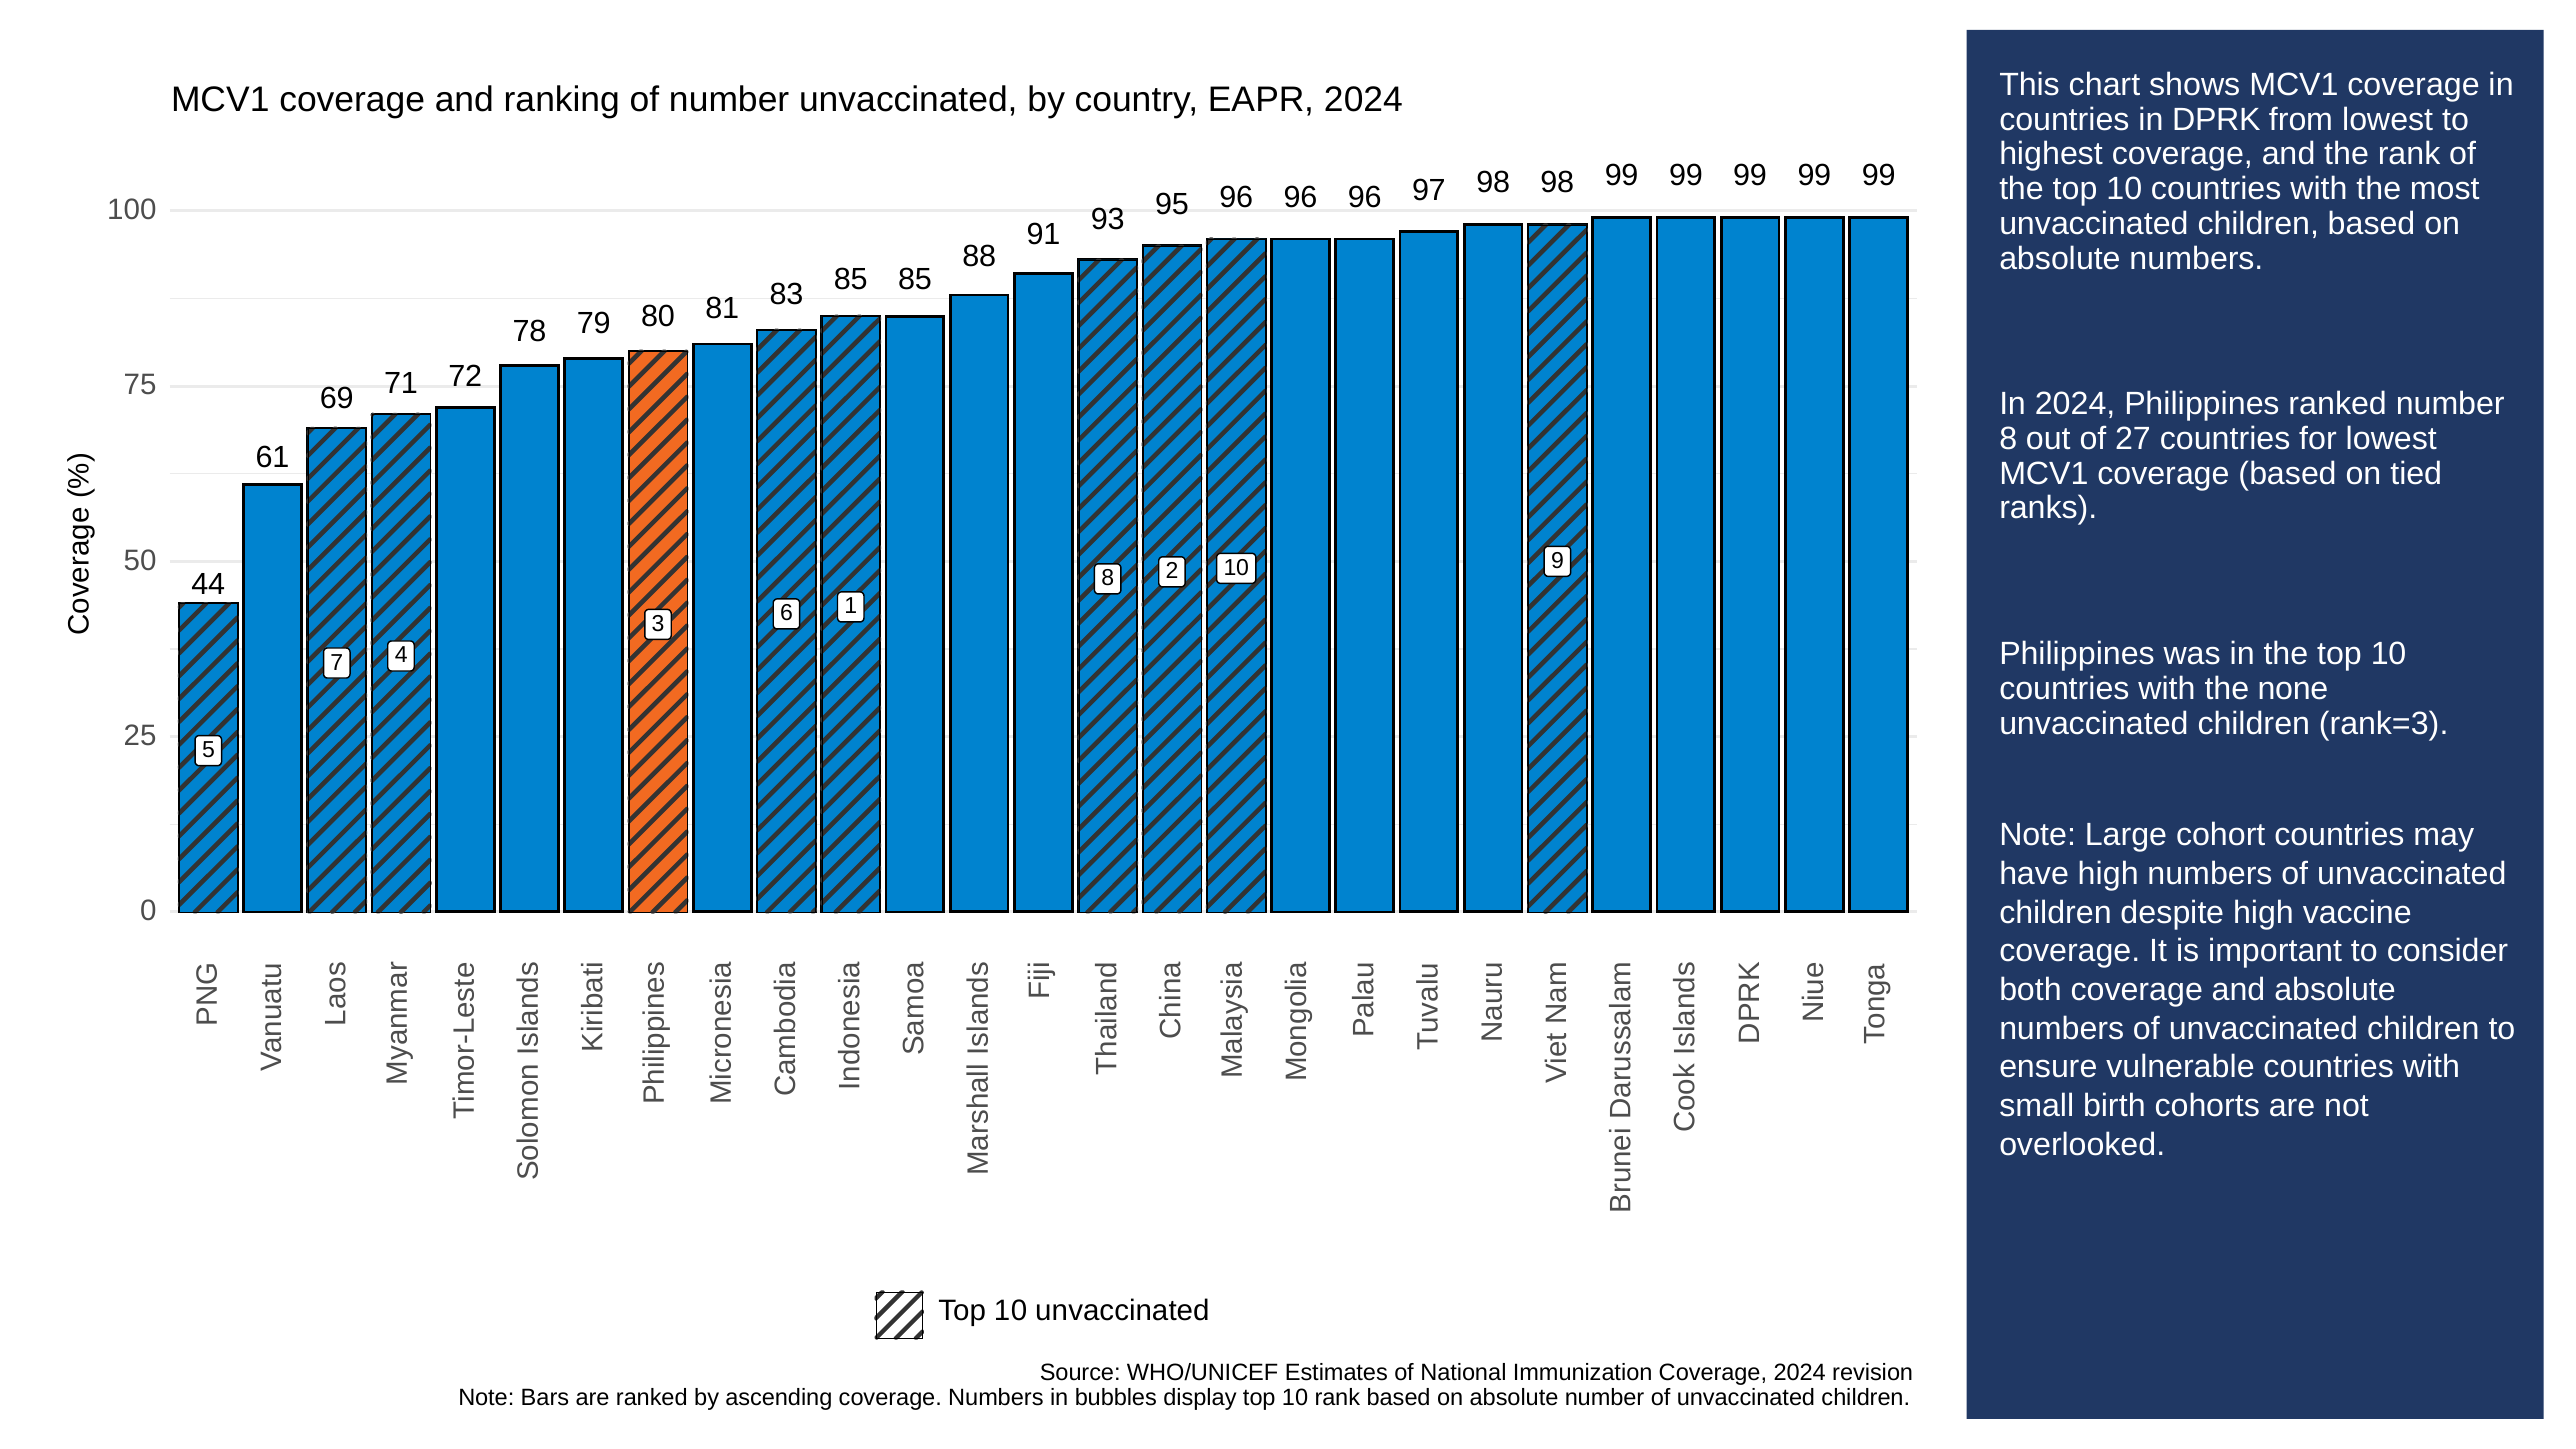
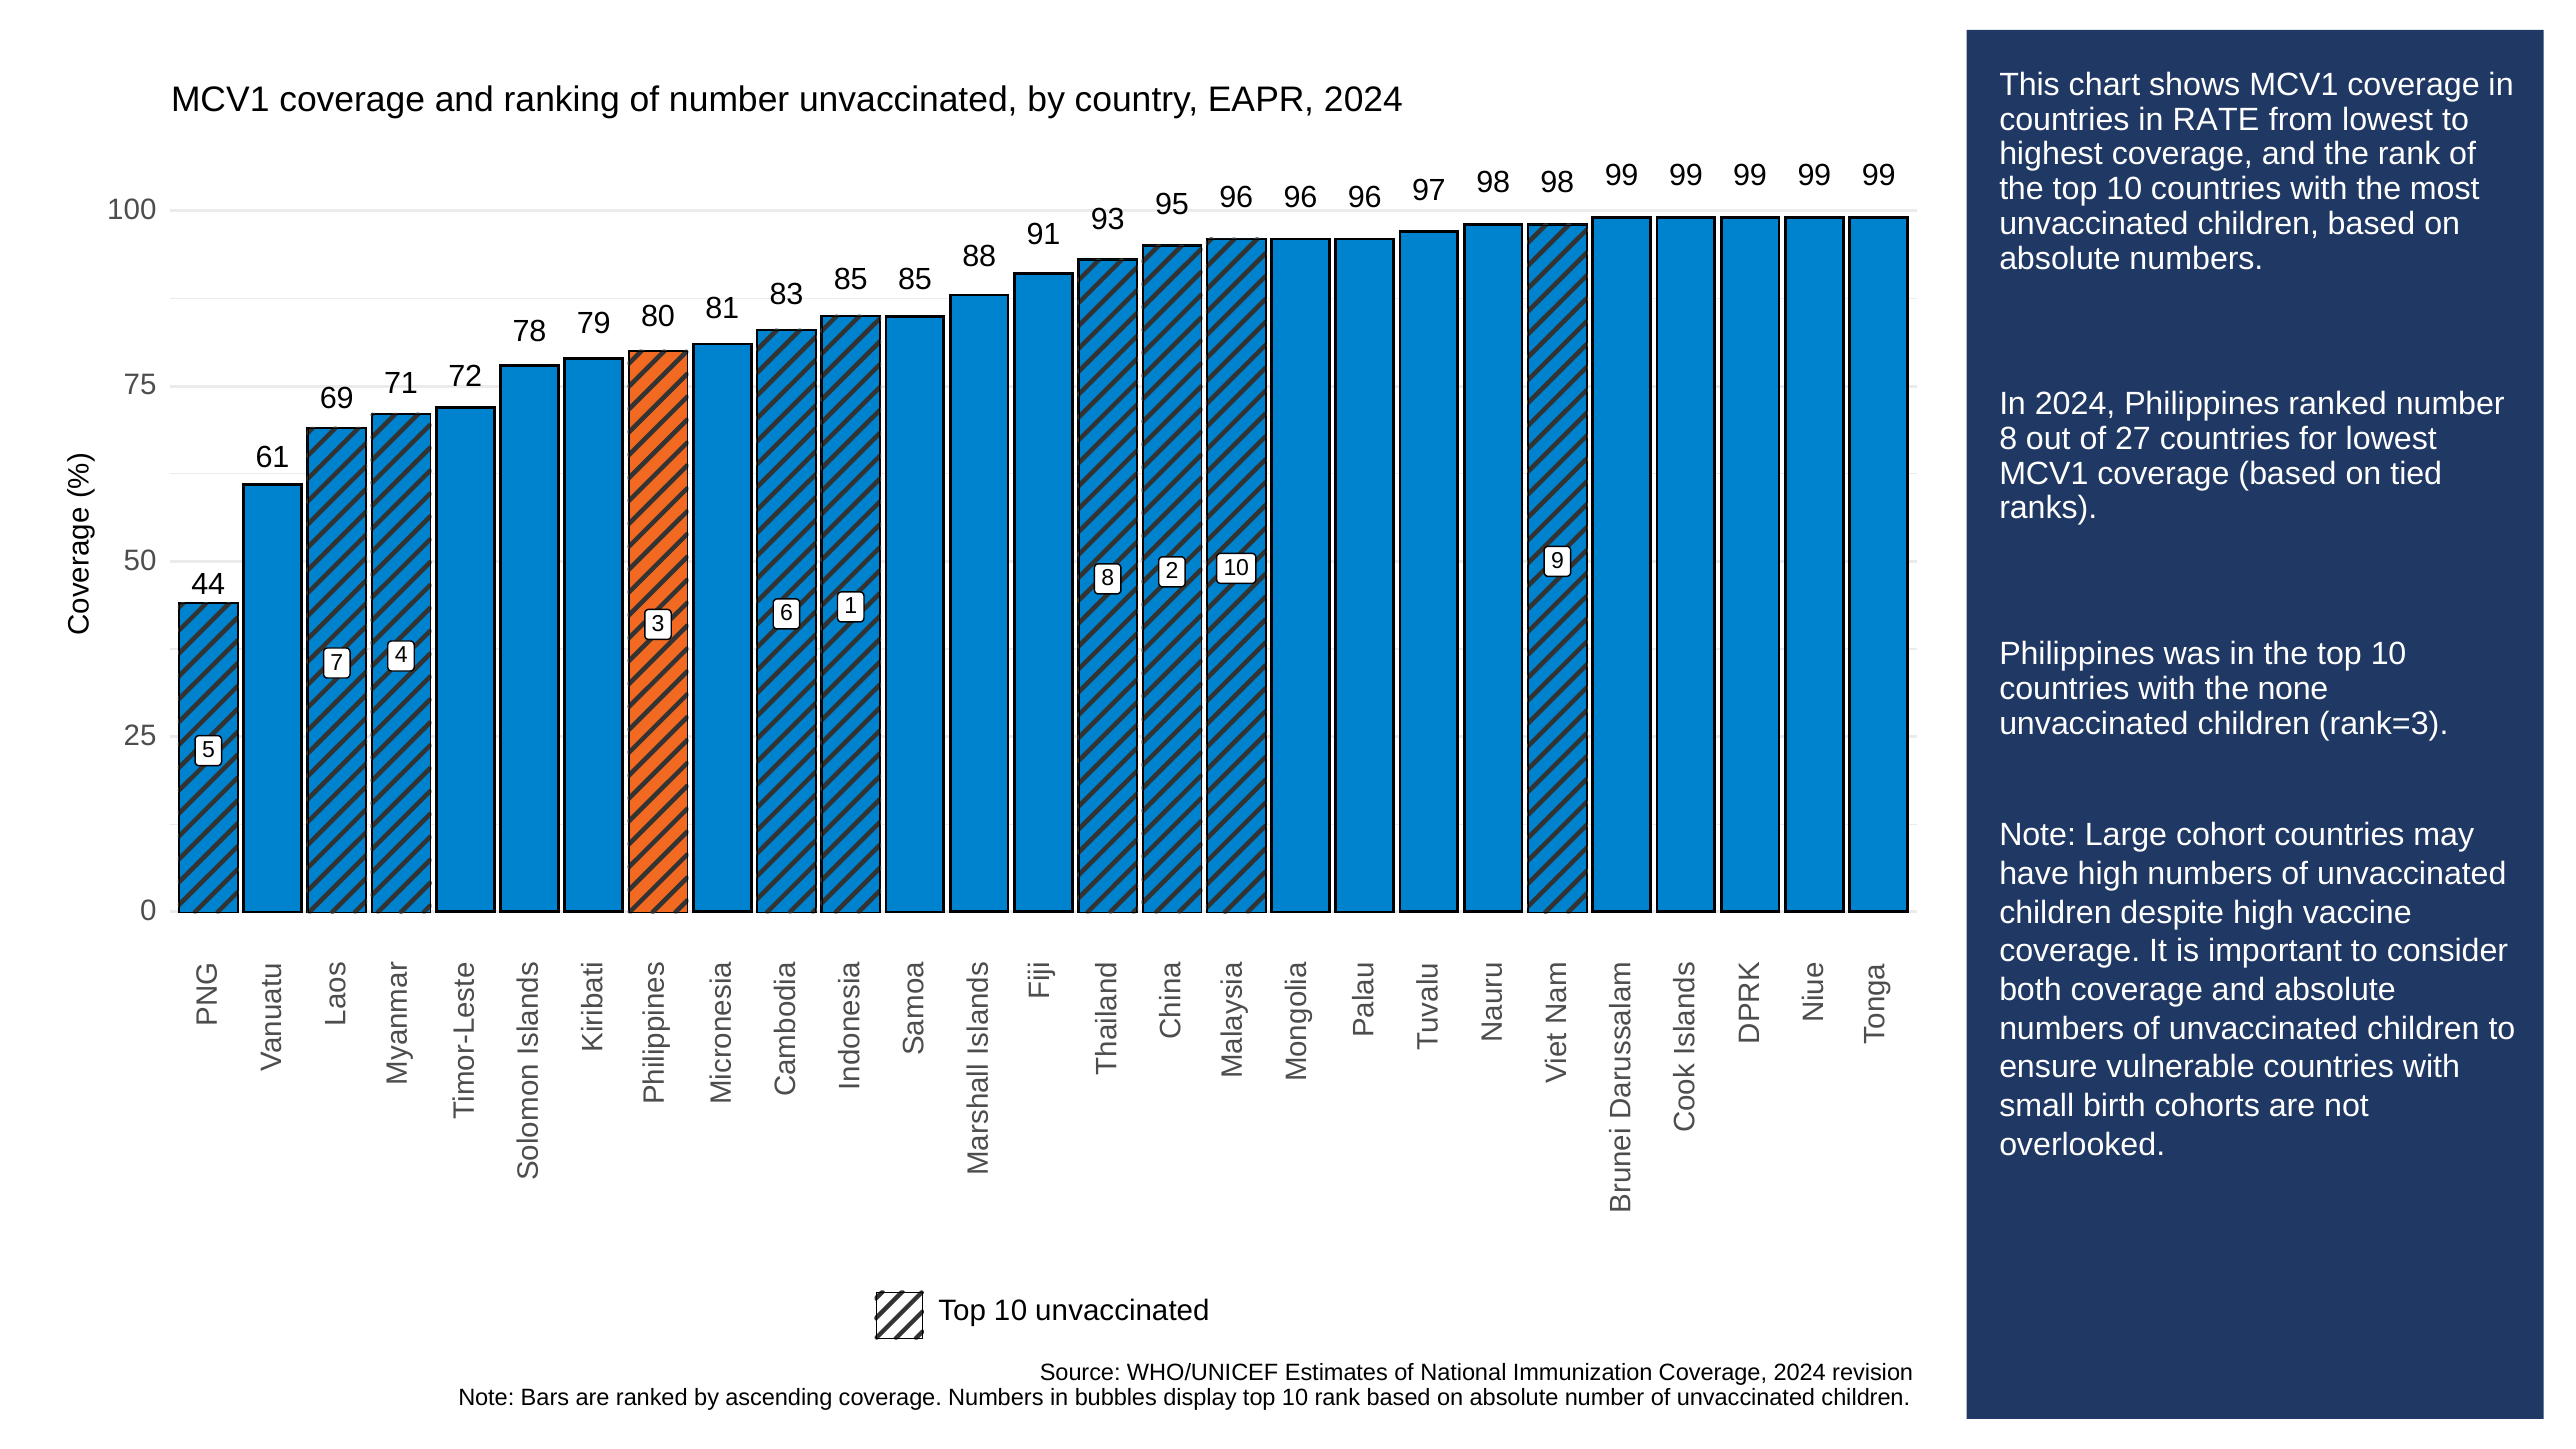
DPRK: DPRK -> RATE
